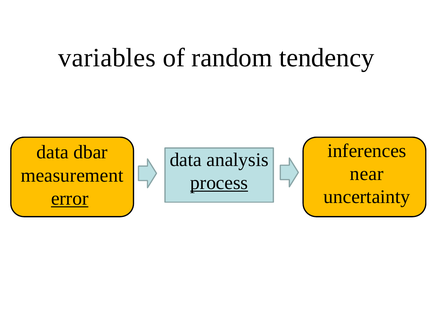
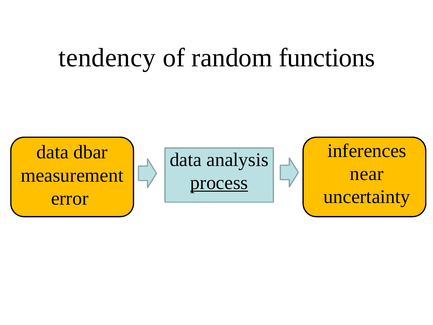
variables: variables -> tendency
tendency: tendency -> functions
error underline: present -> none
